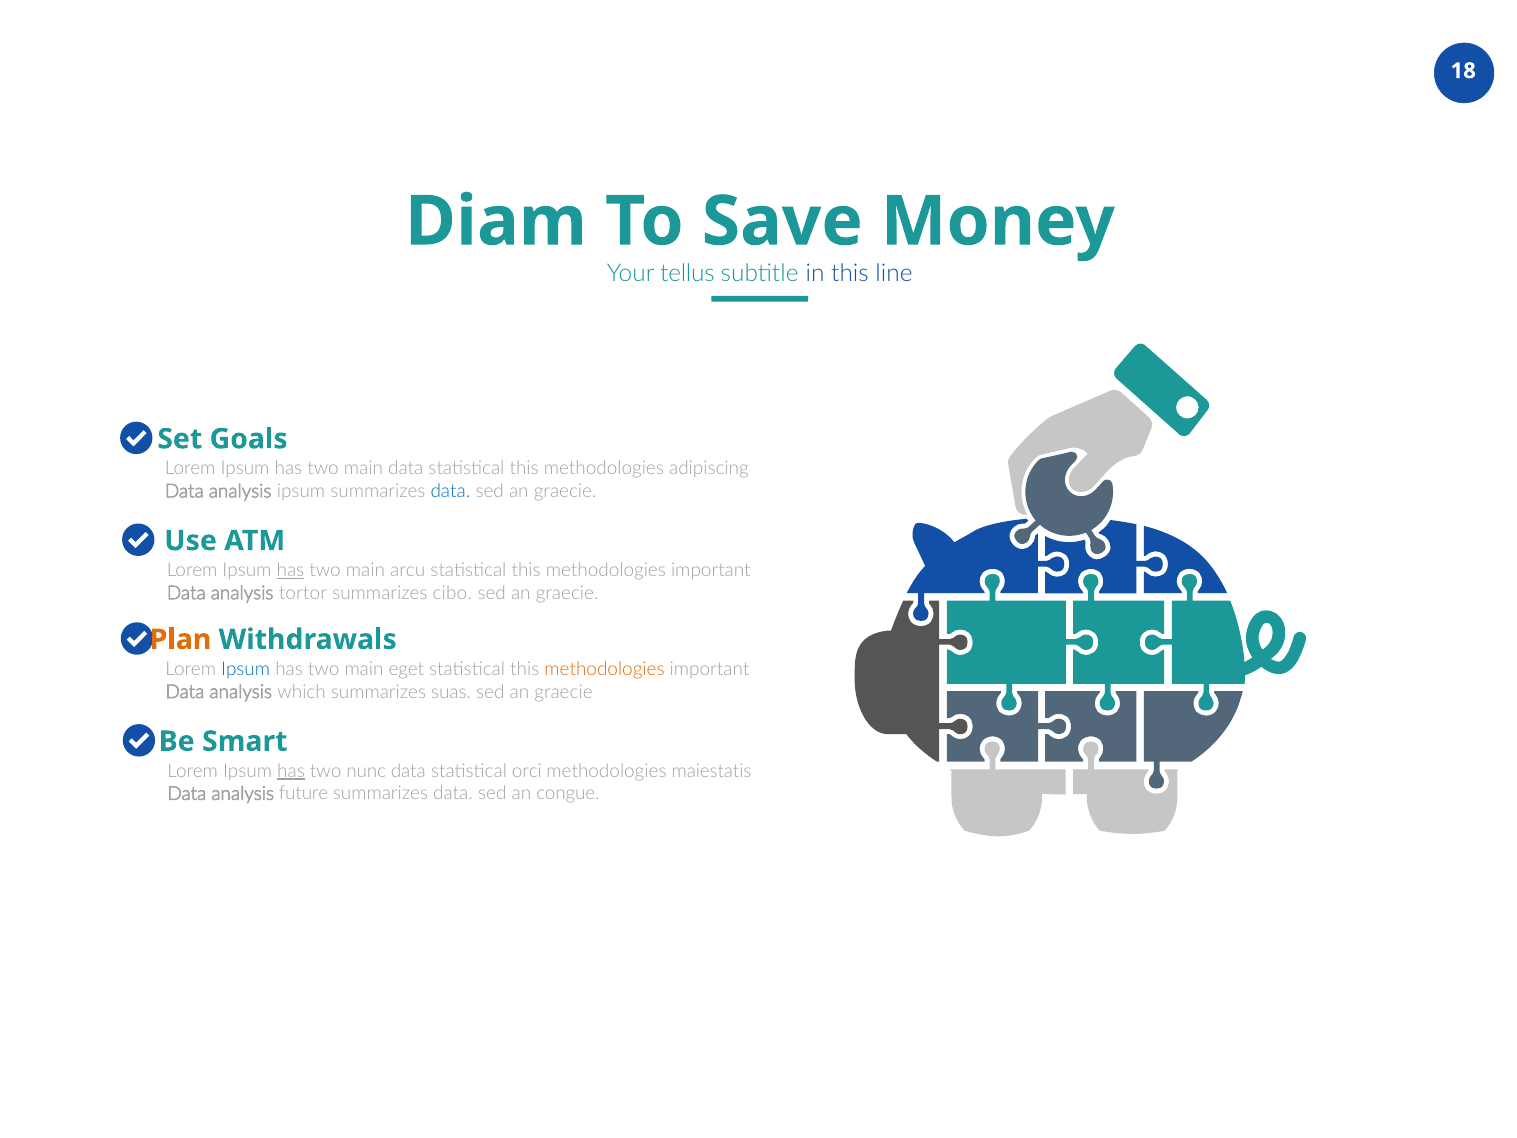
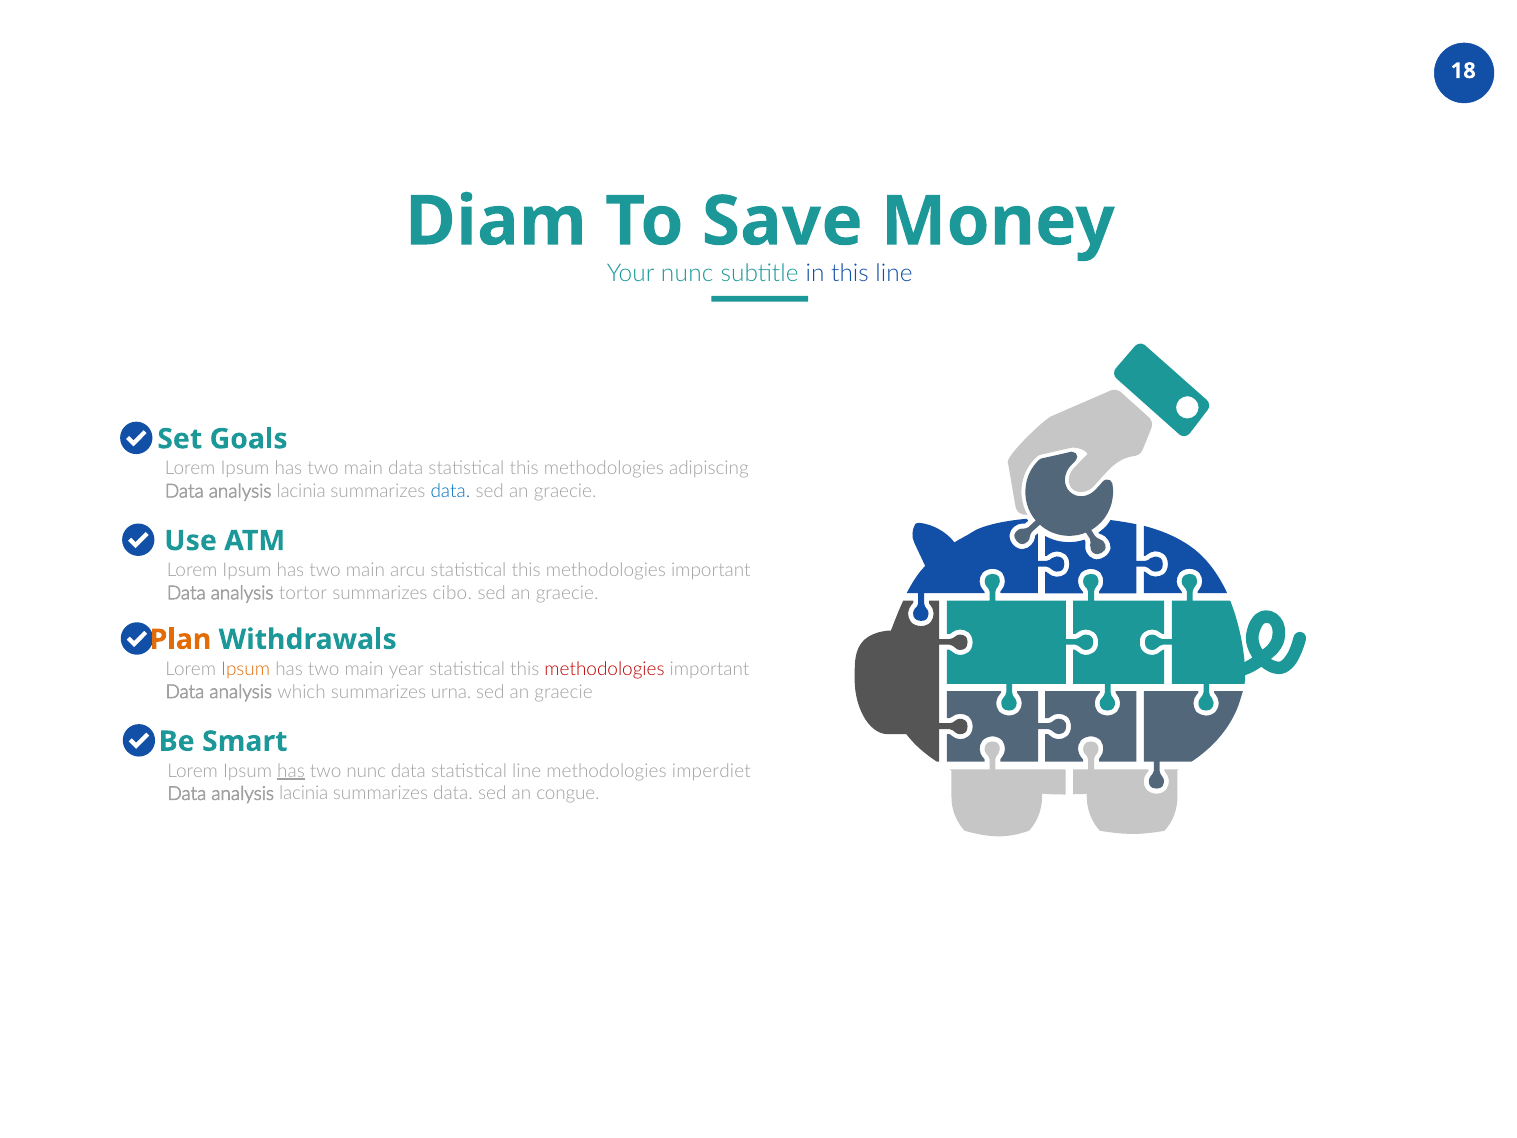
tellus at (687, 273): tellus -> nunc
ipsum at (301, 491): ipsum -> lacinia
has at (290, 570) underline: present -> none
Ipsum at (246, 669) colour: blue -> orange
eget: eget -> year
methodologies at (605, 669) colour: orange -> red
suas: suas -> urna
statistical orci: orci -> line
maiestatis: maiestatis -> imperdiet
future at (304, 793): future -> lacinia
